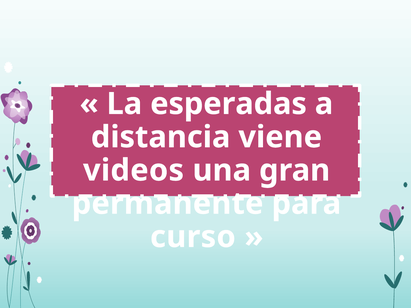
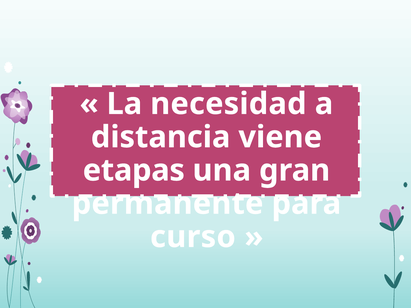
esperadas: esperadas -> necesidad
videos: videos -> etapas
